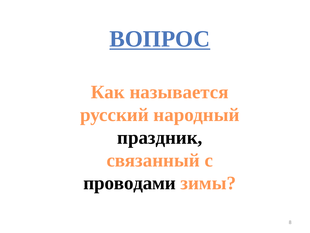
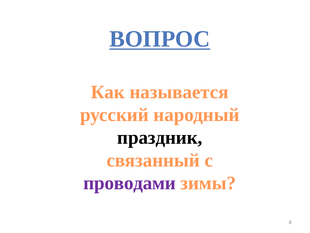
проводами colour: black -> purple
